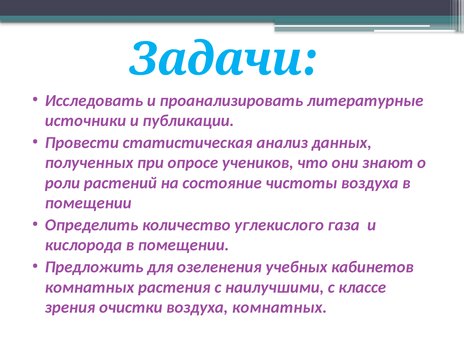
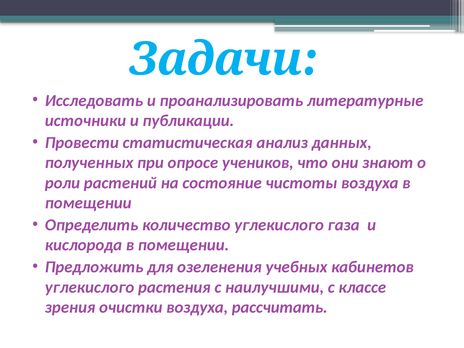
комнатных at (90, 287): комнатных -> углекислого
воздуха комнатных: комнатных -> рассчитать
